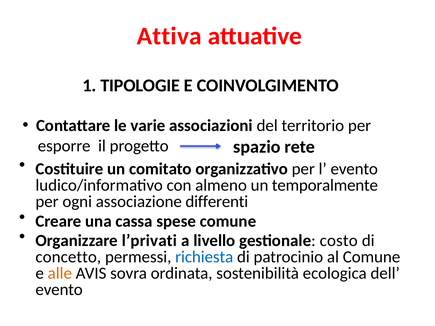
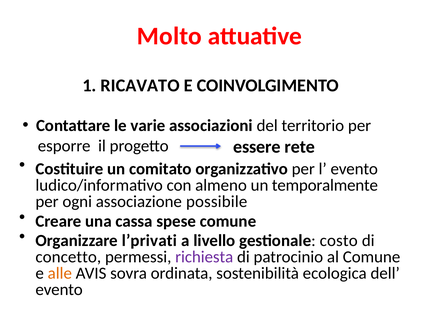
Attiva: Attiva -> Molto
TIPOLOGIE: TIPOLOGIE -> RICAVATO
spazio: spazio -> essere
differenti: differenti -> possibile
richiesta colour: blue -> purple
